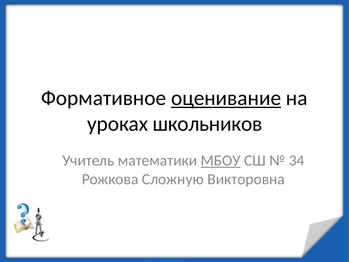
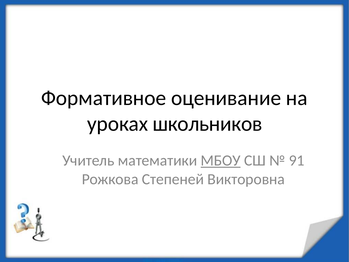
оценивание underline: present -> none
34: 34 -> 91
Сложную: Сложную -> Степеней
